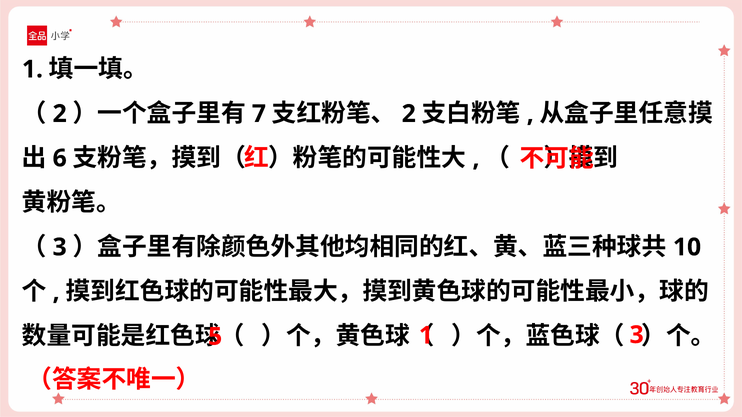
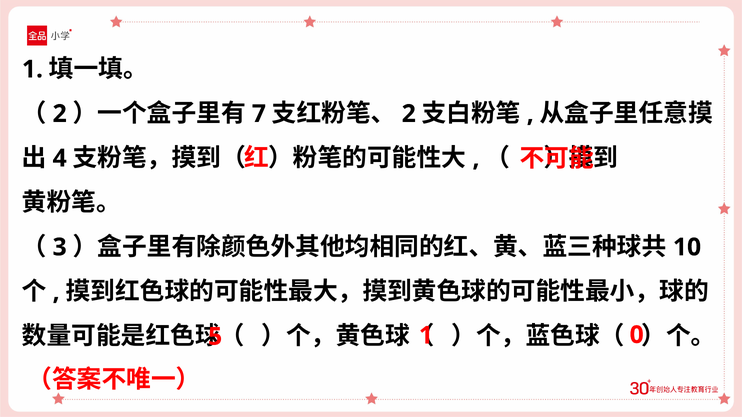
6: 6 -> 4
3 at (637, 335): 3 -> 0
